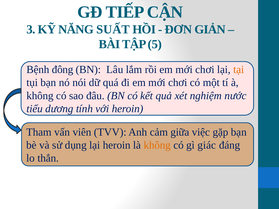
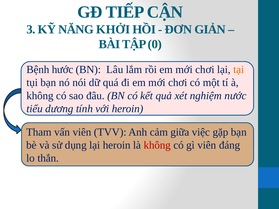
SUẤT: SUẤT -> KHỞI
5: 5 -> 0
đông: đông -> hước
không at (157, 145) colour: orange -> red
gì giác: giác -> viên
